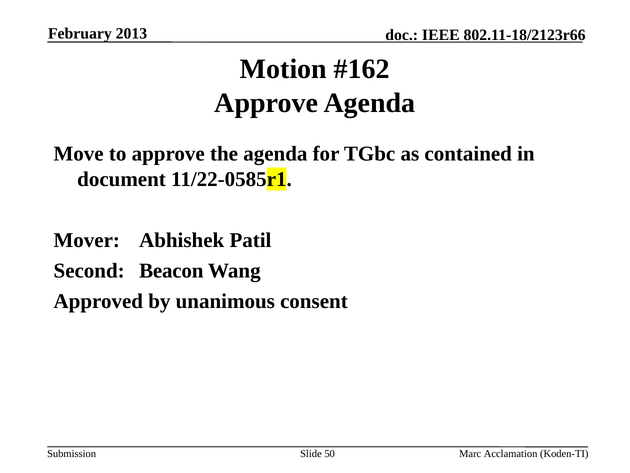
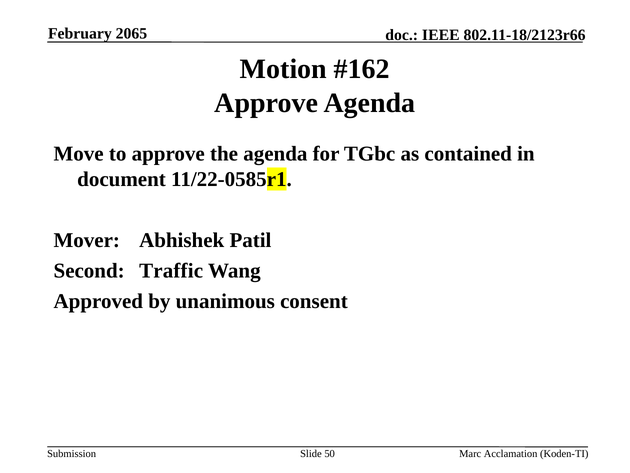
2013: 2013 -> 2065
Beacon: Beacon -> Traffic
